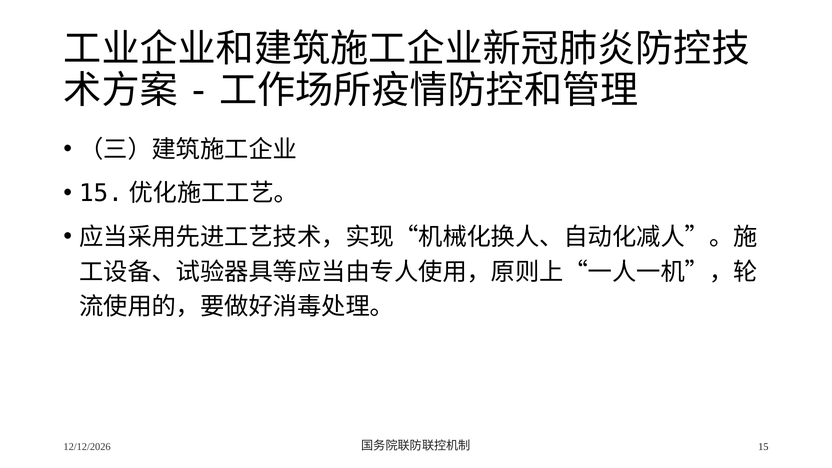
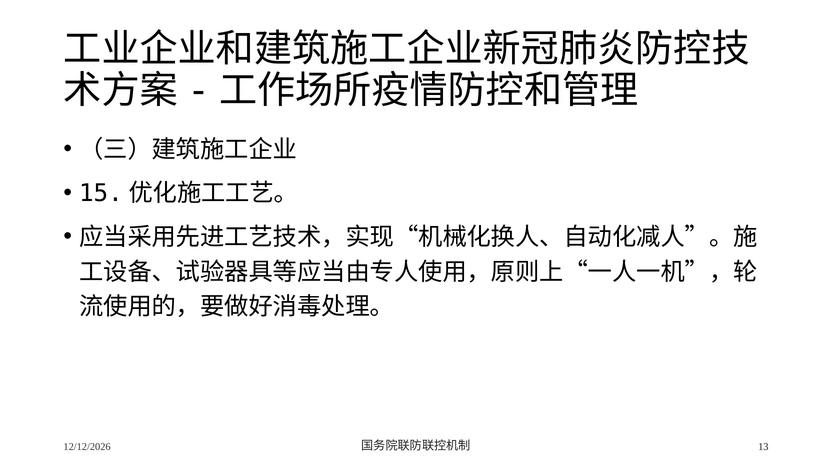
15: 15 -> 13
